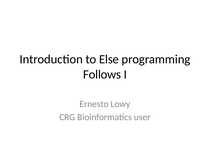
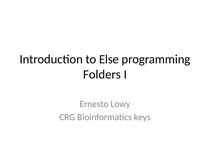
Follows: Follows -> Folders
user: user -> keys
